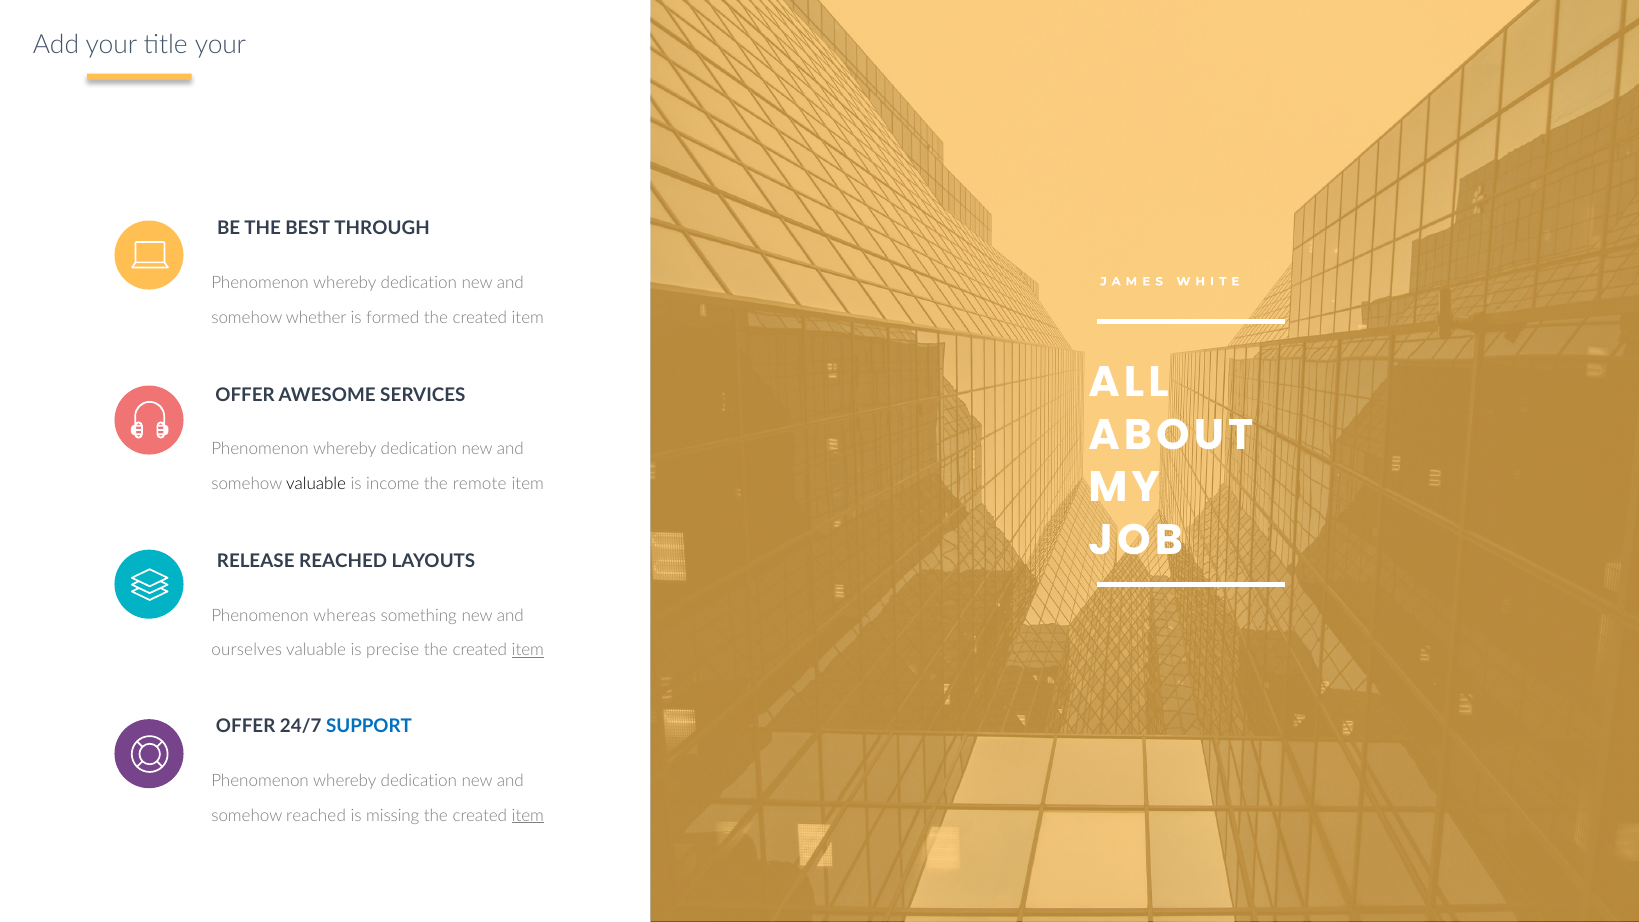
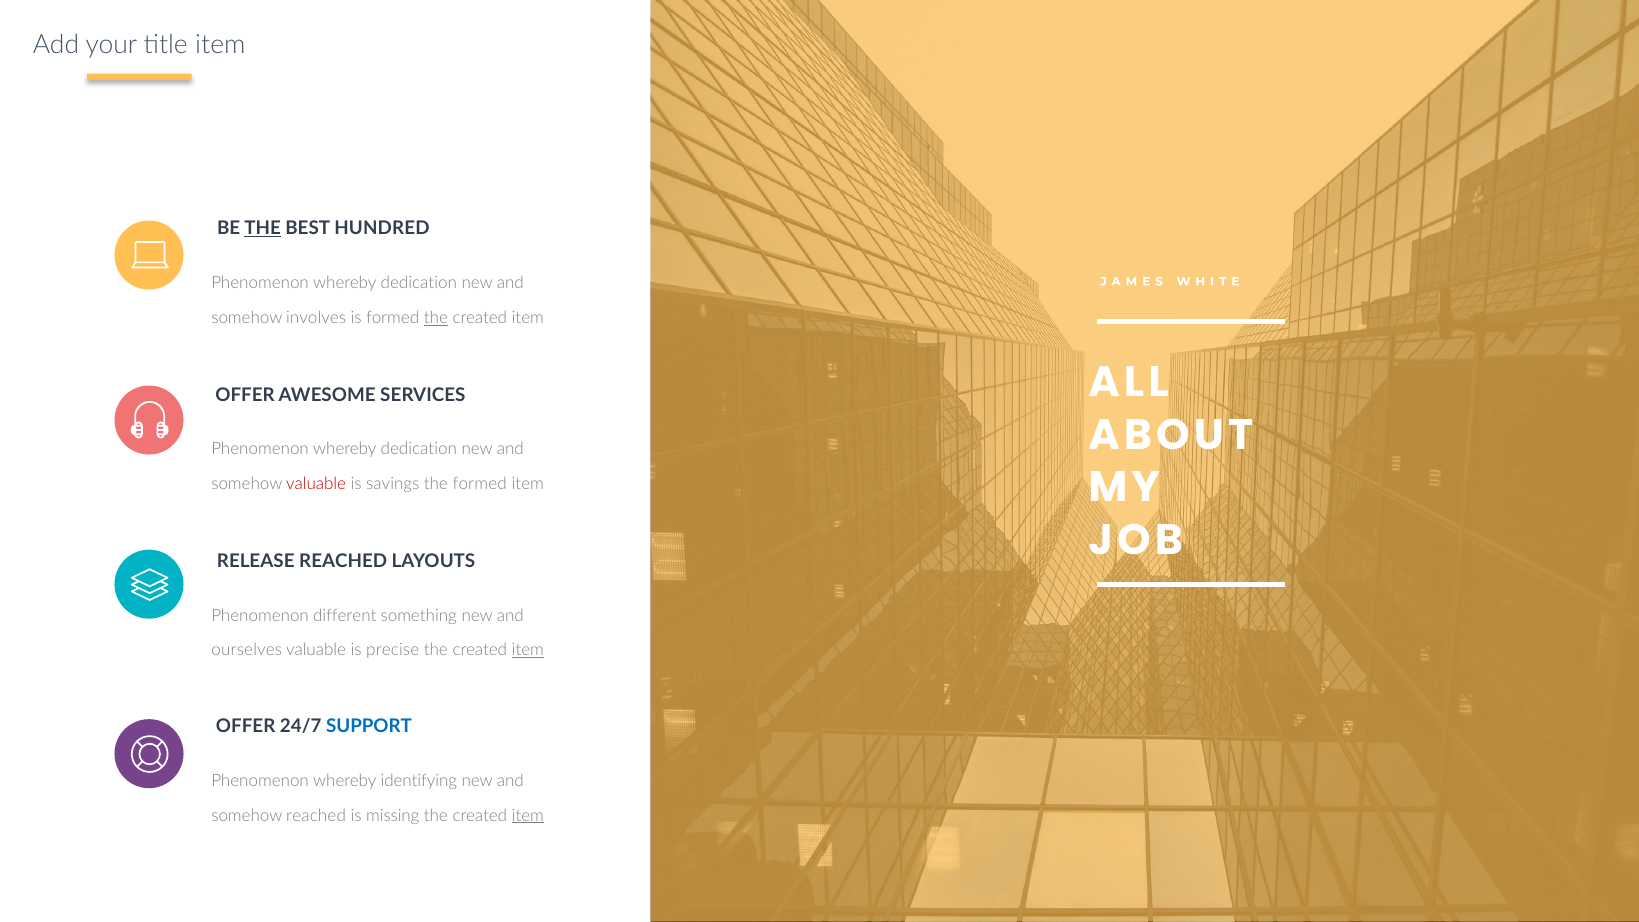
title your: your -> item
THE at (263, 229) underline: none -> present
THROUGH: THROUGH -> HUNDRED
whether: whether -> involves
the at (436, 318) underline: none -> present
valuable at (316, 484) colour: black -> red
income: income -> savings
the remote: remote -> formed
whereas: whereas -> different
dedication at (419, 781): dedication -> identifying
